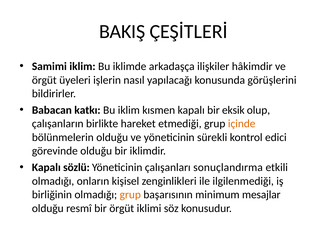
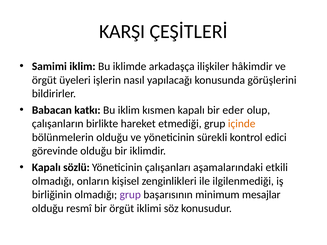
BAKIŞ: BAKIŞ -> KARŞI
eksik: eksik -> eder
sonuçlandırma: sonuçlandırma -> aşamalarındaki
grup at (130, 195) colour: orange -> purple
